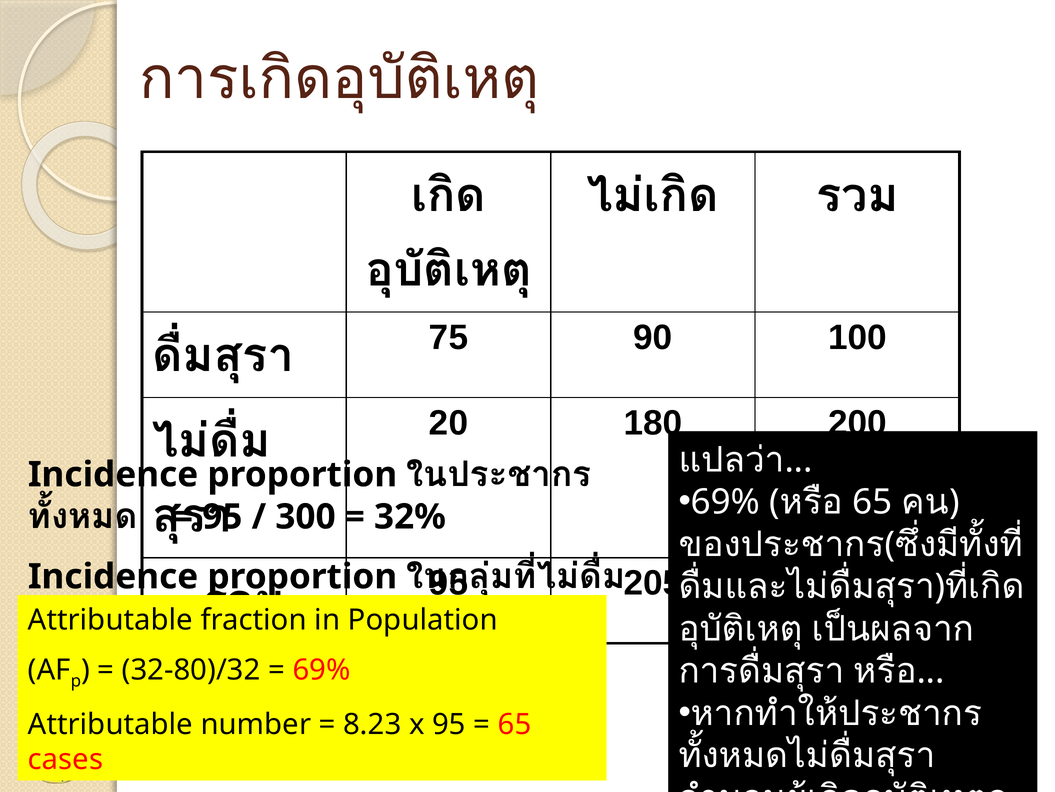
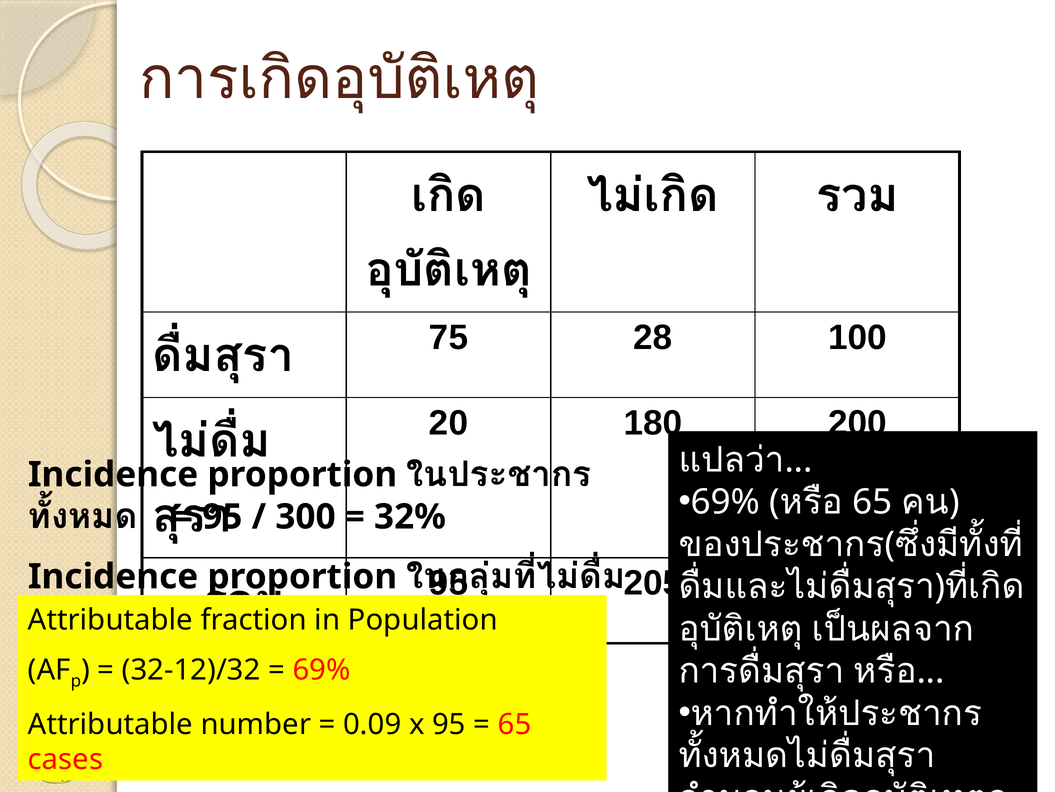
90: 90 -> 28
32-80)/32: 32-80)/32 -> 32-12)/32
8.23: 8.23 -> 0.09
